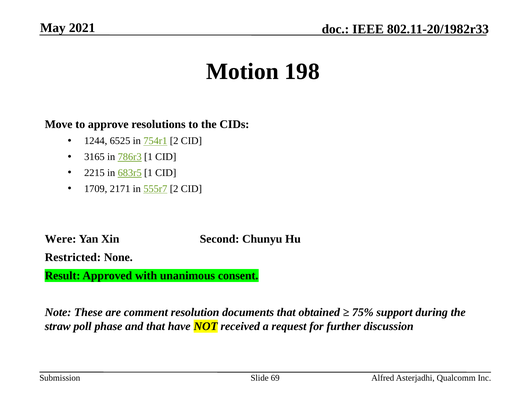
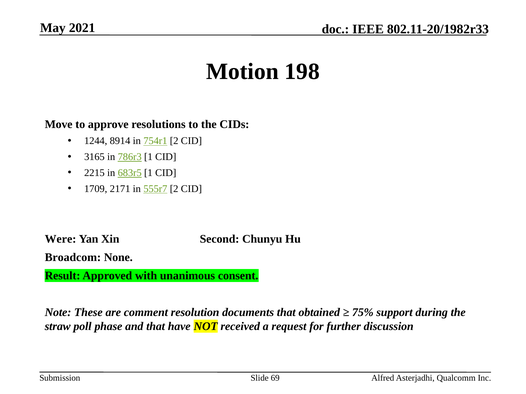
6525: 6525 -> 8914
Restricted: Restricted -> Broadcom
